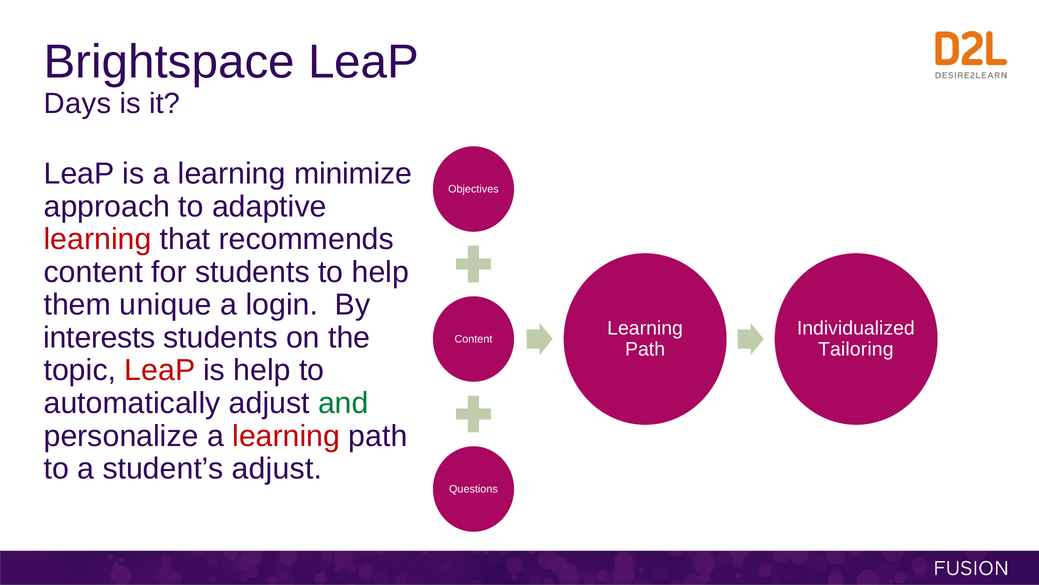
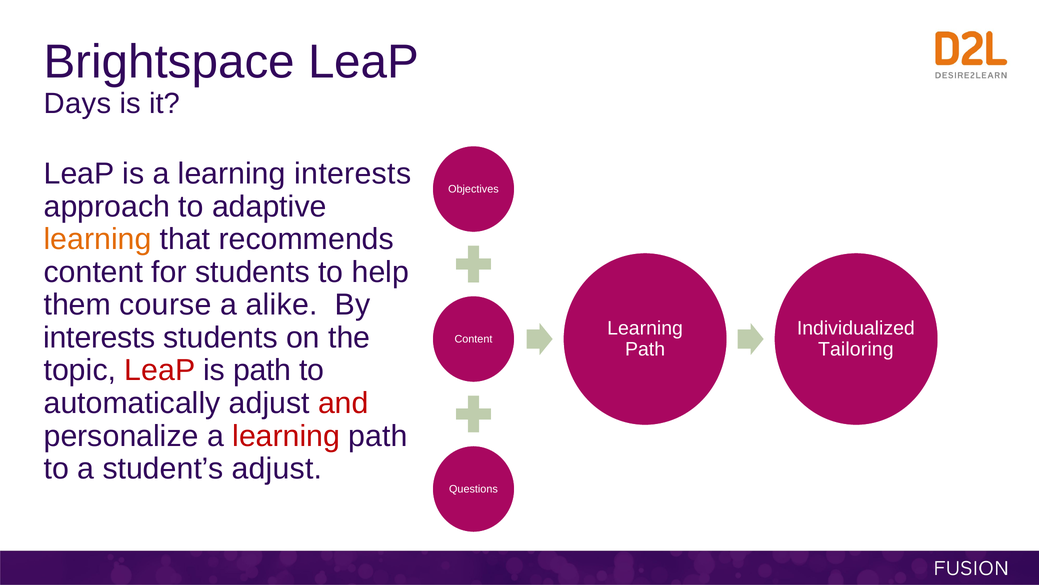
learning minimize: minimize -> interests
learning at (98, 239) colour: red -> orange
unique: unique -> course
login: login -> alike
is help: help -> path
and colour: green -> red
